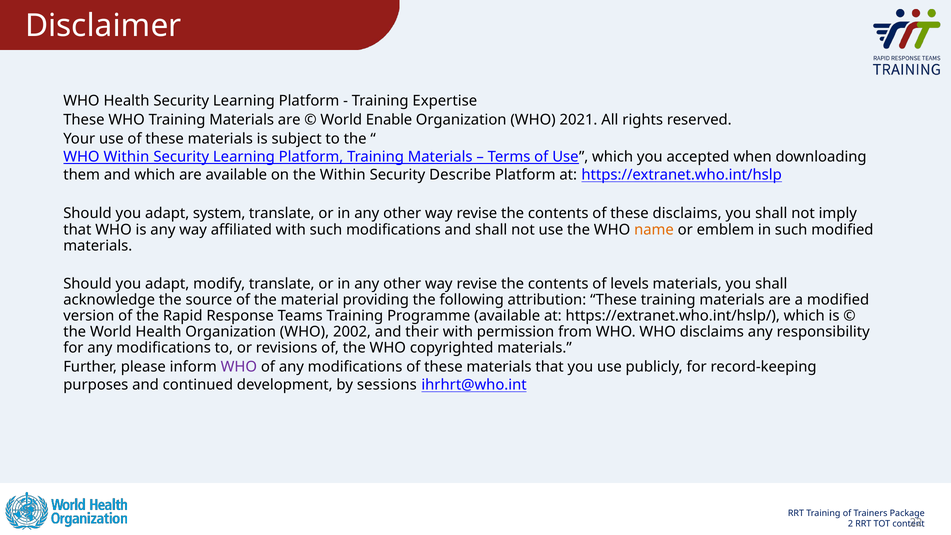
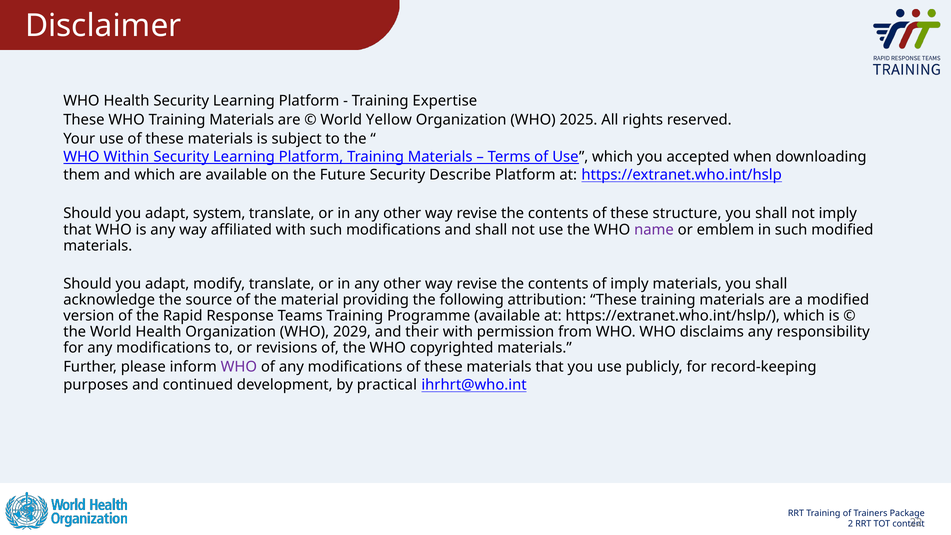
Enable: Enable -> Yellow
2021: 2021 -> 2025
the Within: Within -> Future
these disclaims: disclaims -> structure
name colour: orange -> purple
of levels: levels -> imply
2002: 2002 -> 2029
sessions: sessions -> practical
